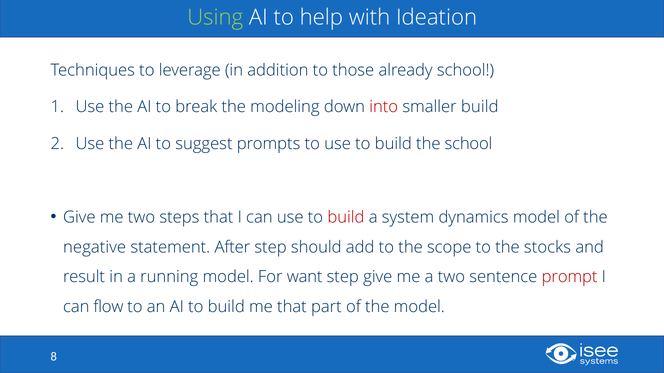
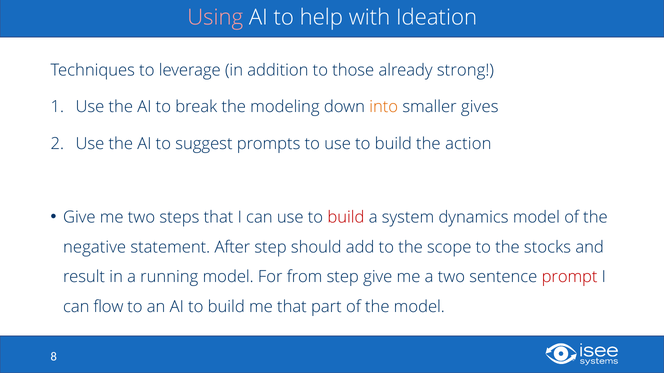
Using colour: light green -> pink
already school: school -> strong
into colour: red -> orange
smaller build: build -> gives
the school: school -> action
want: want -> from
